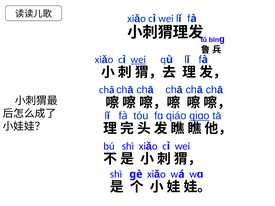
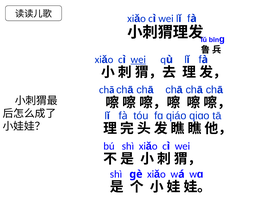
qiɑo underline: present -> none
